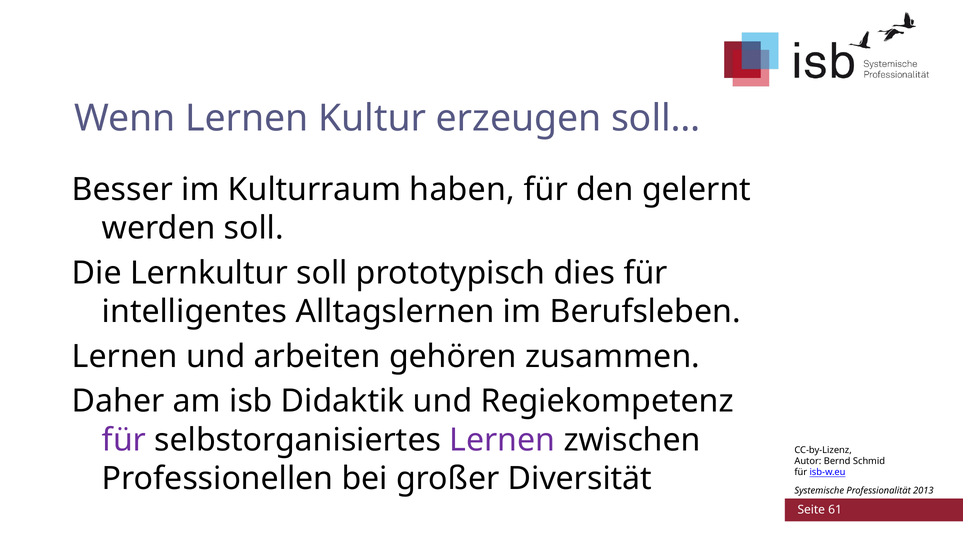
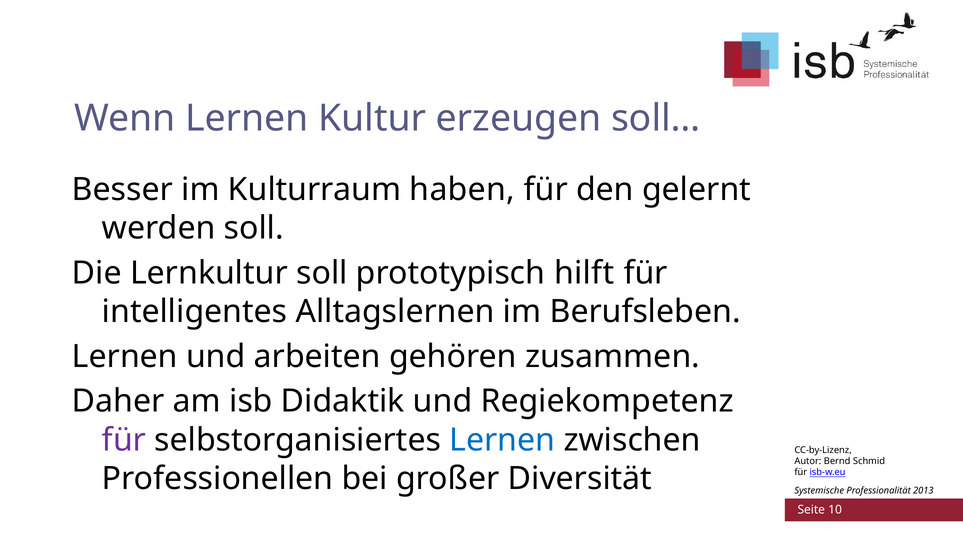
dies: dies -> hilft
Lernen at (502, 440) colour: purple -> blue
61: 61 -> 10
